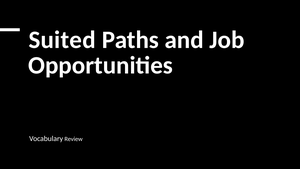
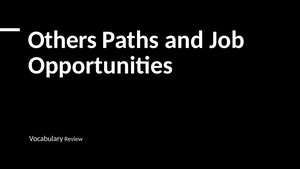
Suited: Suited -> Others
